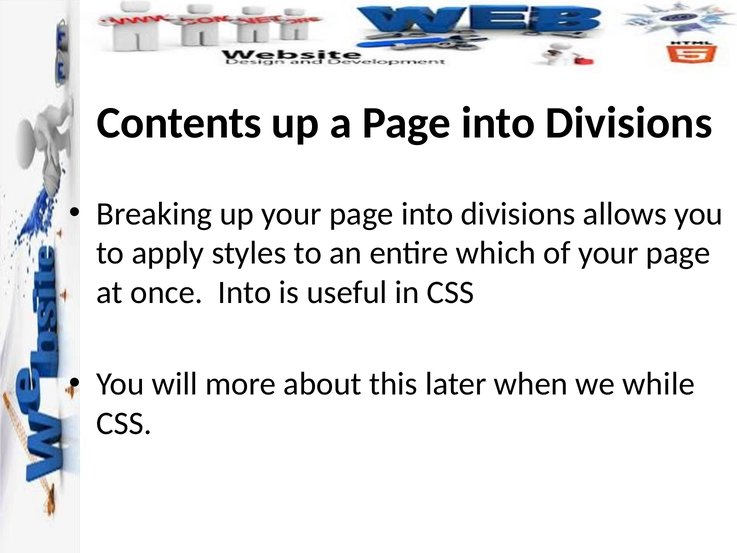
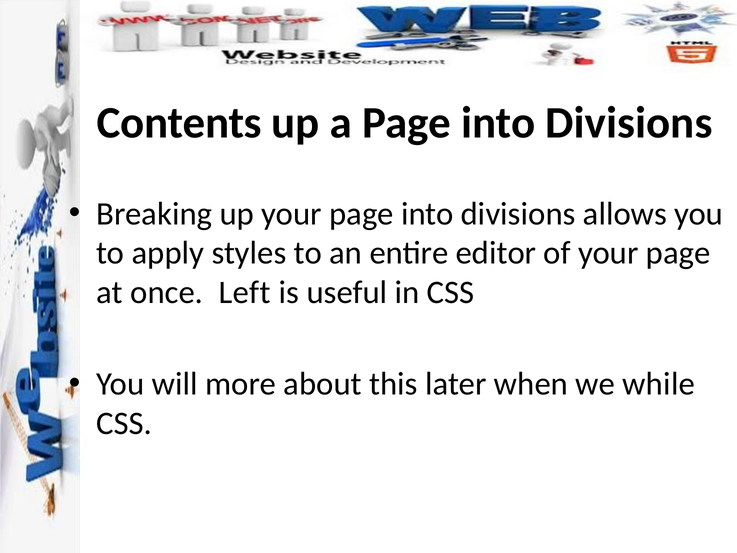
which: which -> editor
once Into: Into -> Left
